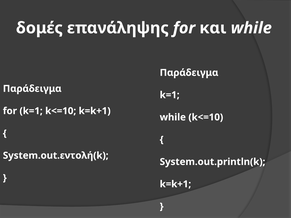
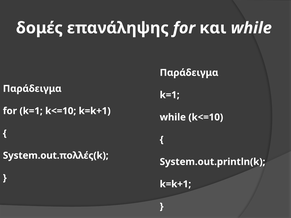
System.out.εντολή(k: System.out.εντολή(k -> System.out.πολλές(k
